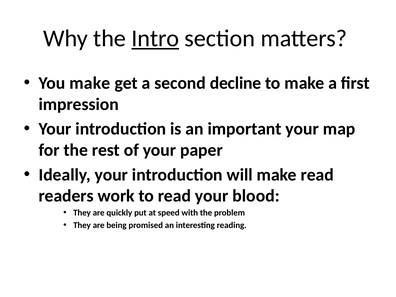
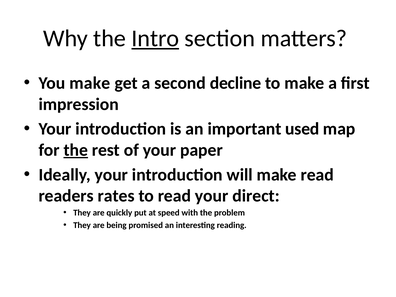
important your: your -> used
the at (76, 150) underline: none -> present
work: work -> rates
blood: blood -> direct
